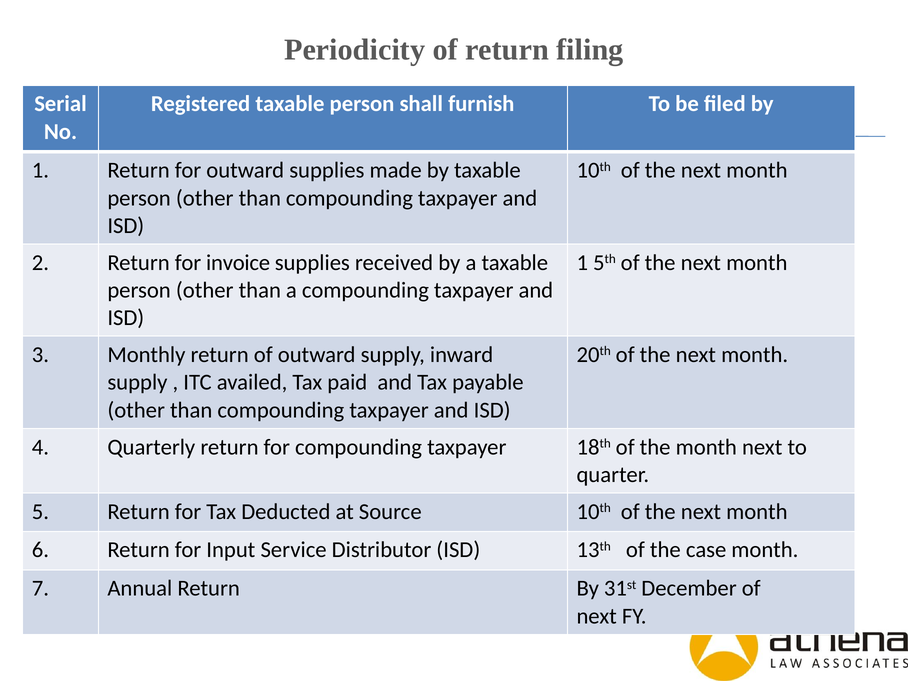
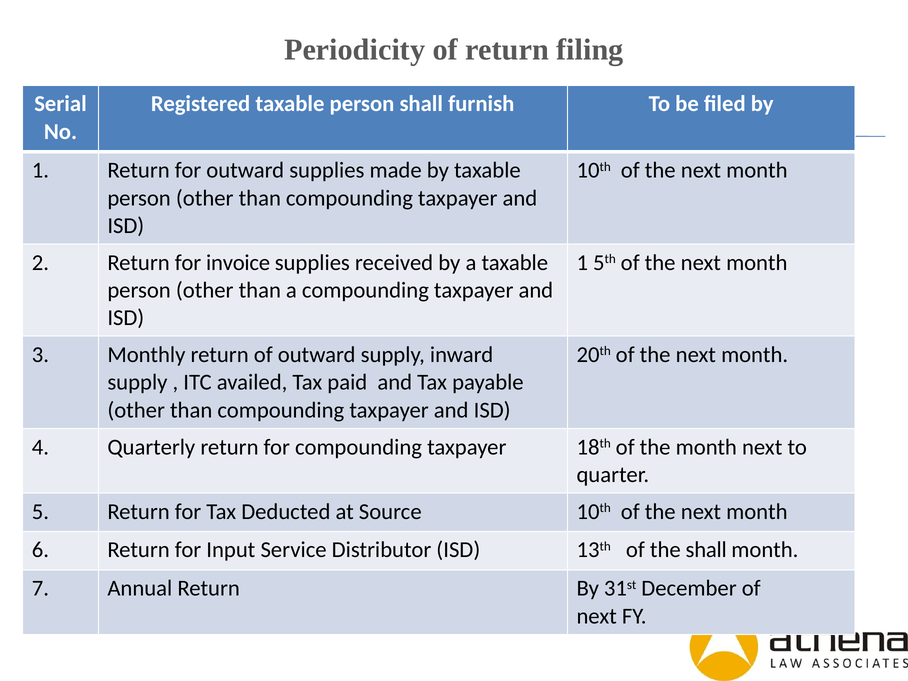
the case: case -> shall
